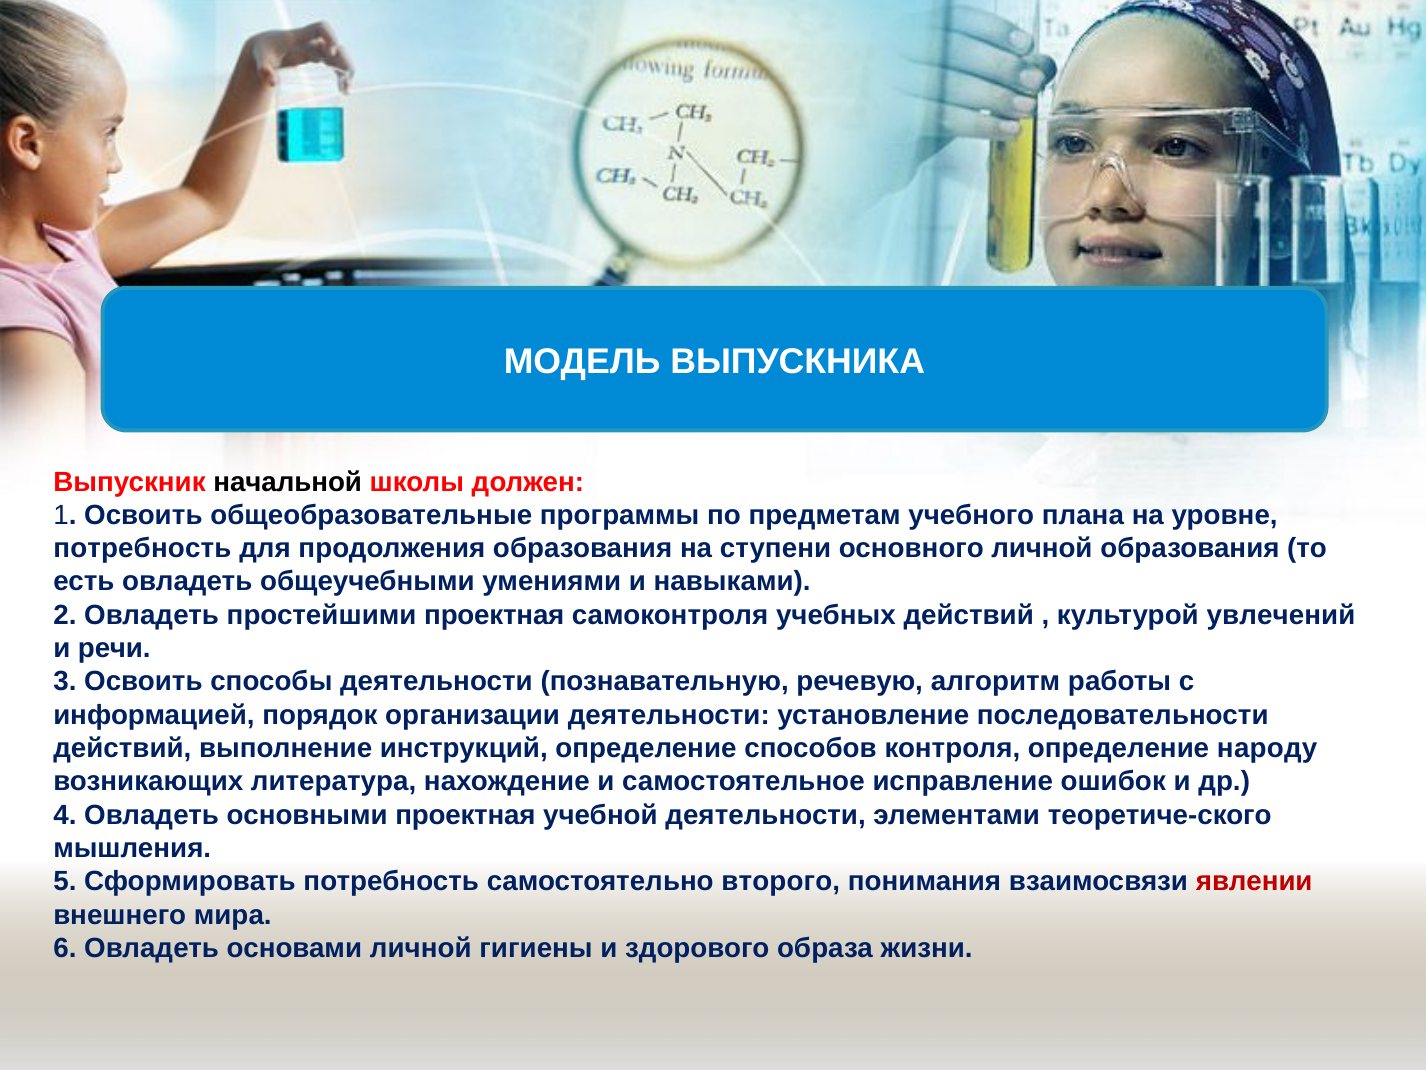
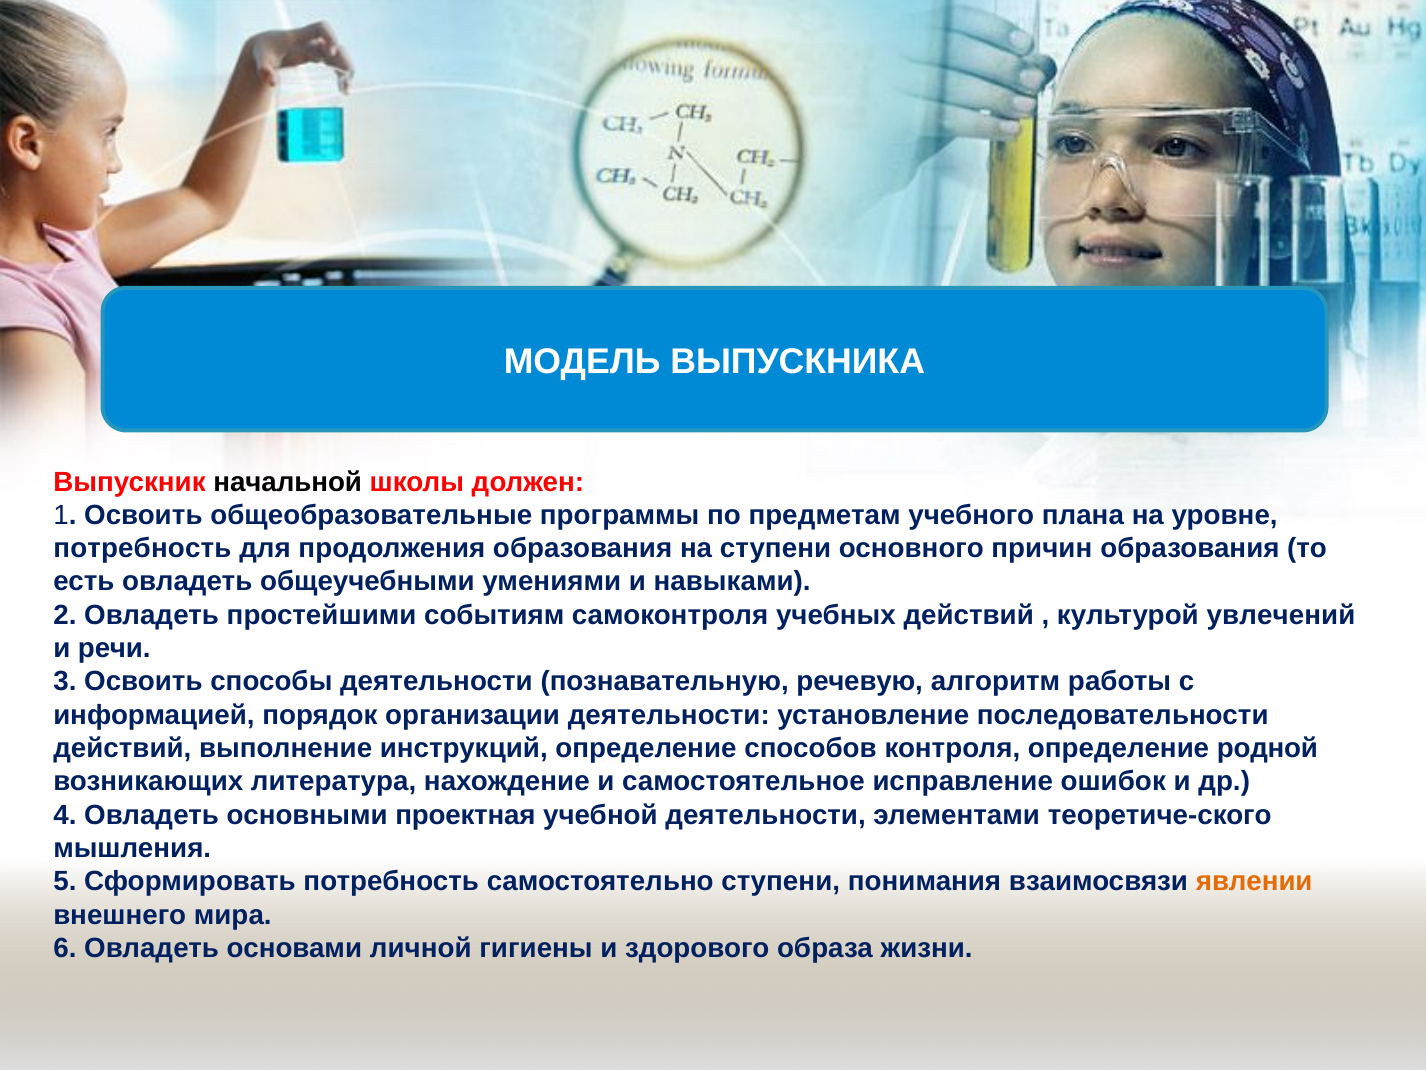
основного личной: личной -> причин
простейшими проектная: проектная -> событиям
народу: народу -> родной
самостоятельно второго: второго -> ступени
явлении colour: red -> orange
